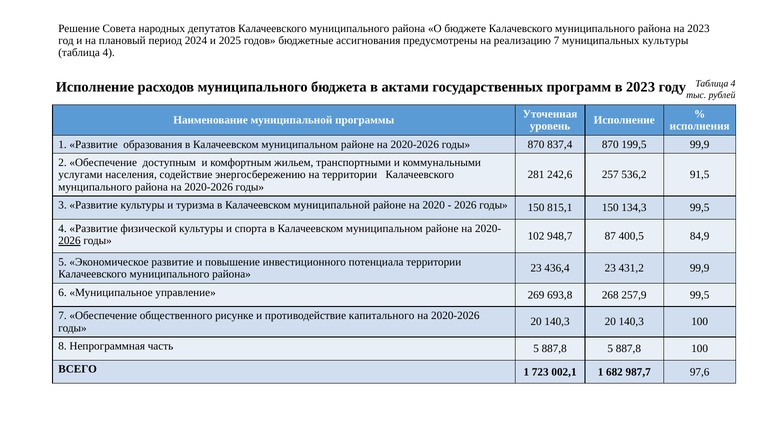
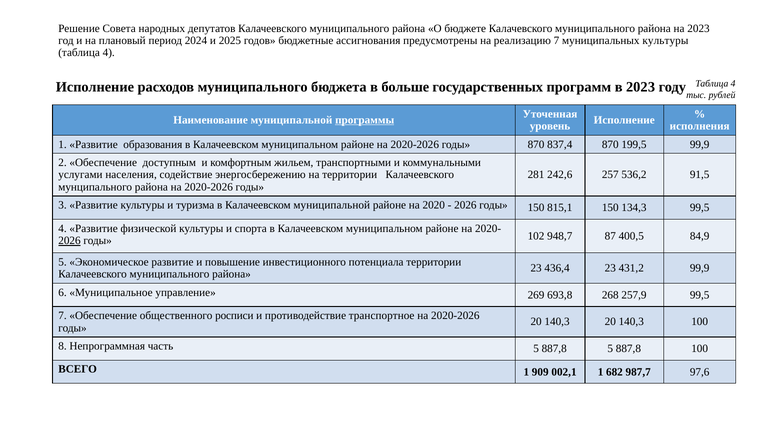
актами: актами -> больше
программы underline: none -> present
рисунке: рисунке -> росписи
капитального: капитального -> транспортное
723: 723 -> 909
